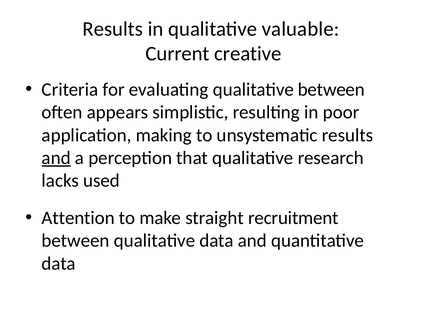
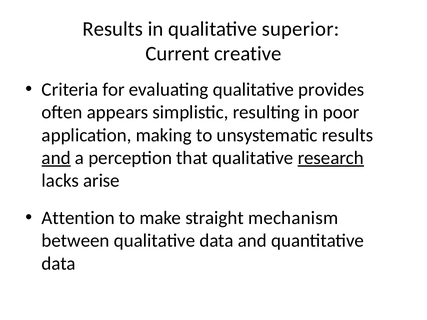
valuable: valuable -> superior
qualitative between: between -> provides
research underline: none -> present
used: used -> arise
recruitment: recruitment -> mechanism
